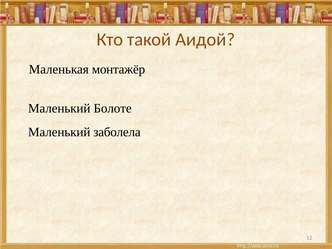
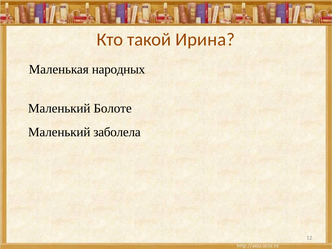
Аидой: Аидой -> Ирина
монтажёр: монтажёр -> народных
